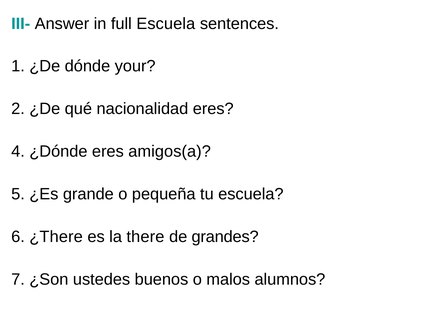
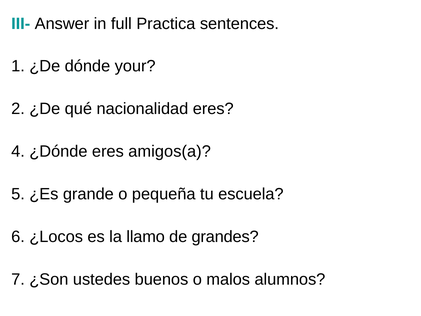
full Escuela: Escuela -> Practica
¿There: ¿There -> ¿Locos
there: there -> llamo
